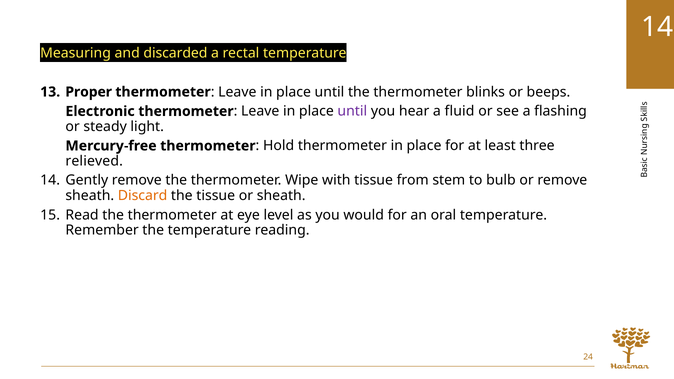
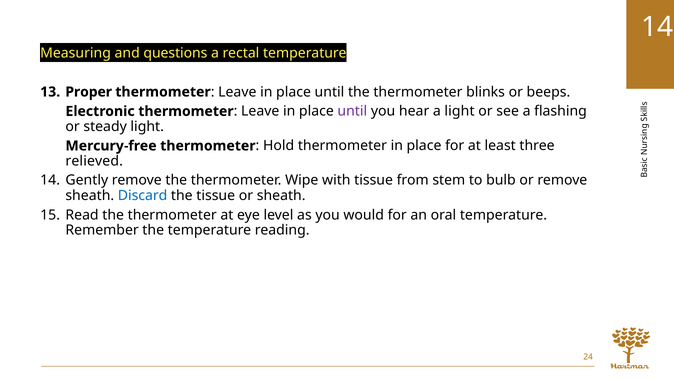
discarded: discarded -> questions
a fluid: fluid -> light
Discard colour: orange -> blue
